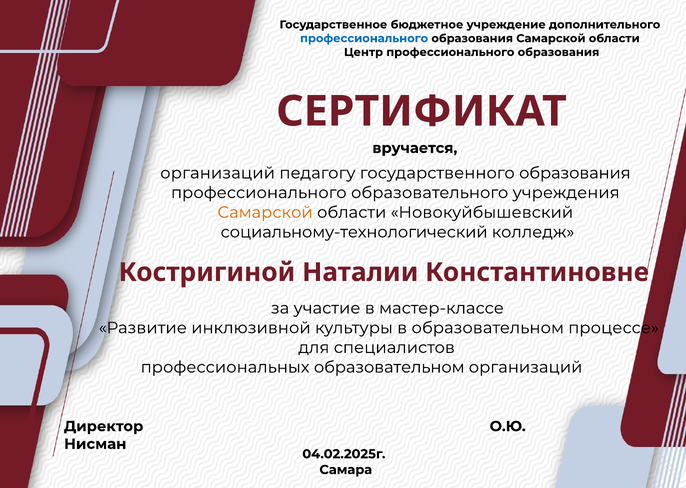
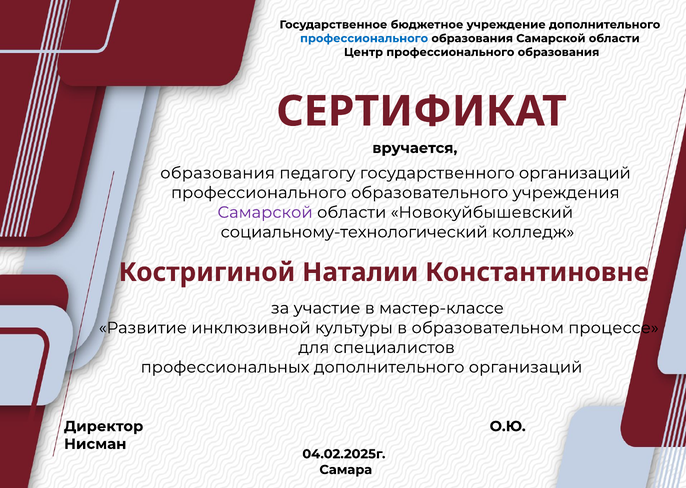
организаций at (218, 173): организаций -> образования
государственного образования: образования -> организаций
Самарской at (265, 213) colour: orange -> purple
профессиональных образовательном: образовательном -> дополнительного
